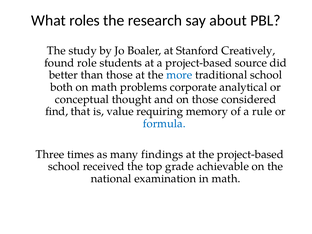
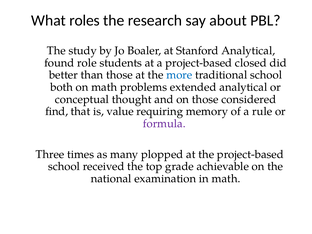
Stanford Creatively: Creatively -> Analytical
source: source -> closed
corporate: corporate -> extended
formula colour: blue -> purple
findings: findings -> plopped
